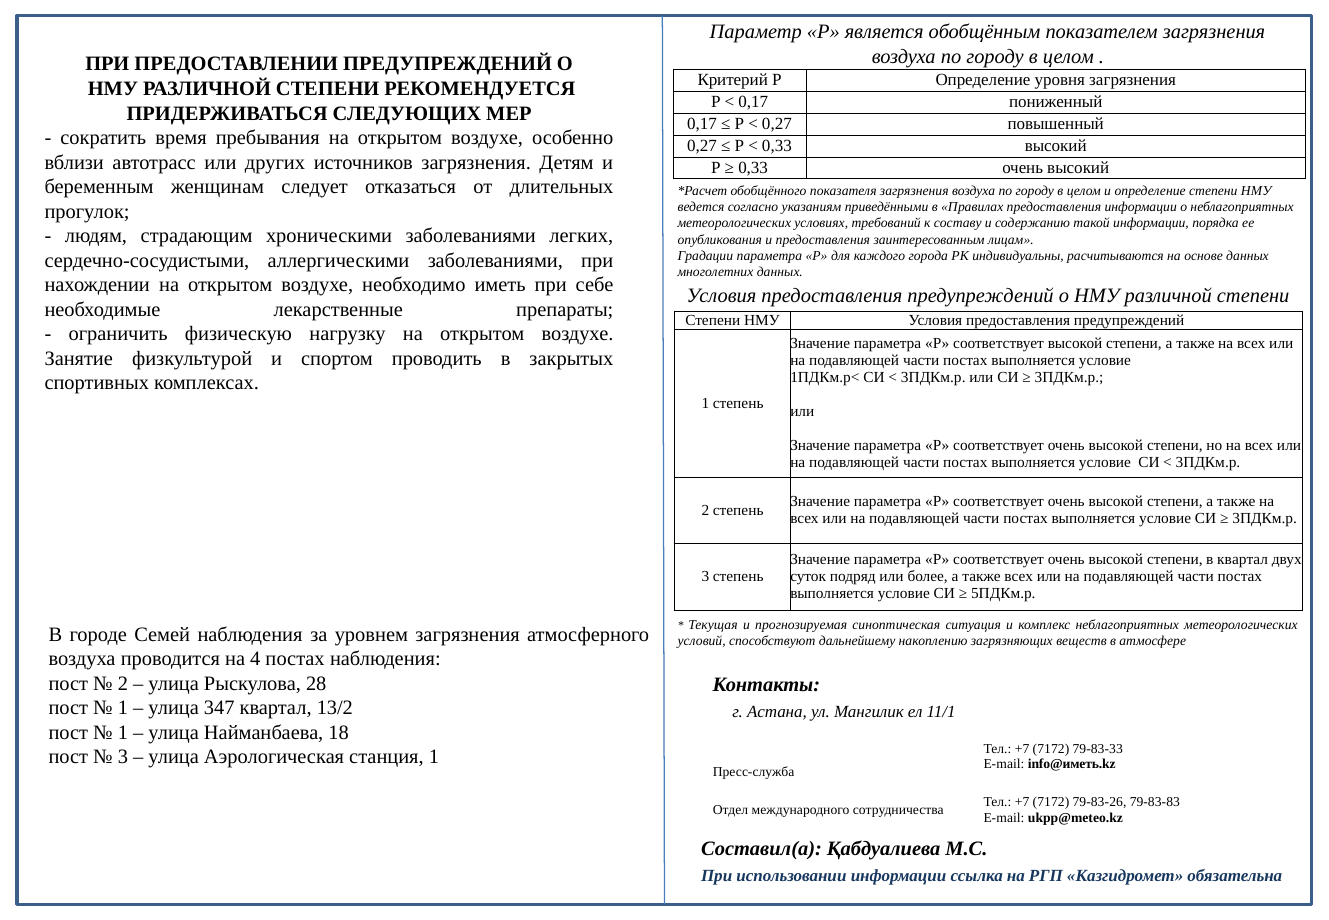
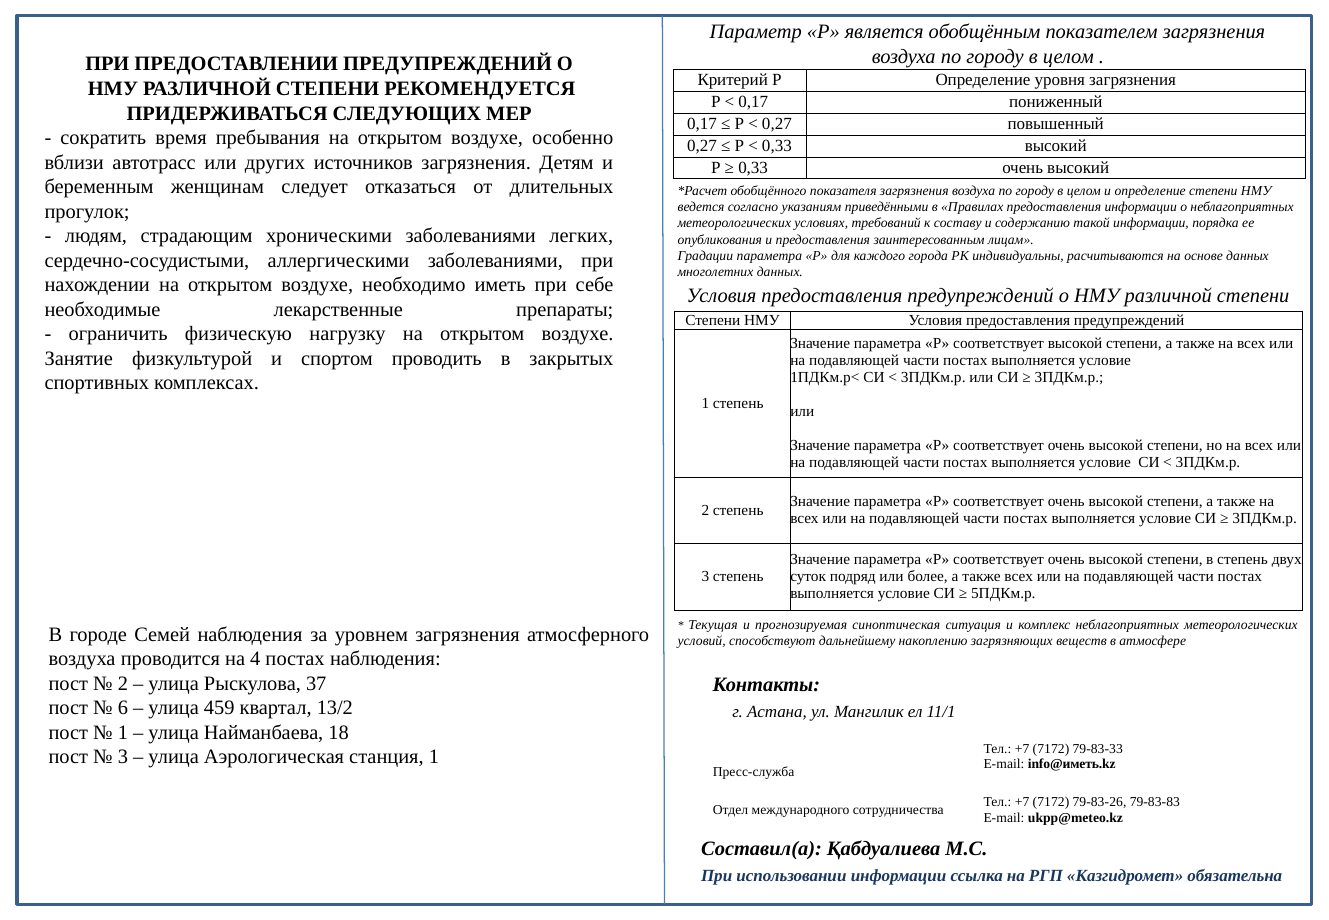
в квартал: квартал -> степень
28: 28 -> 37
1 at (123, 708): 1 -> 6
347: 347 -> 459
